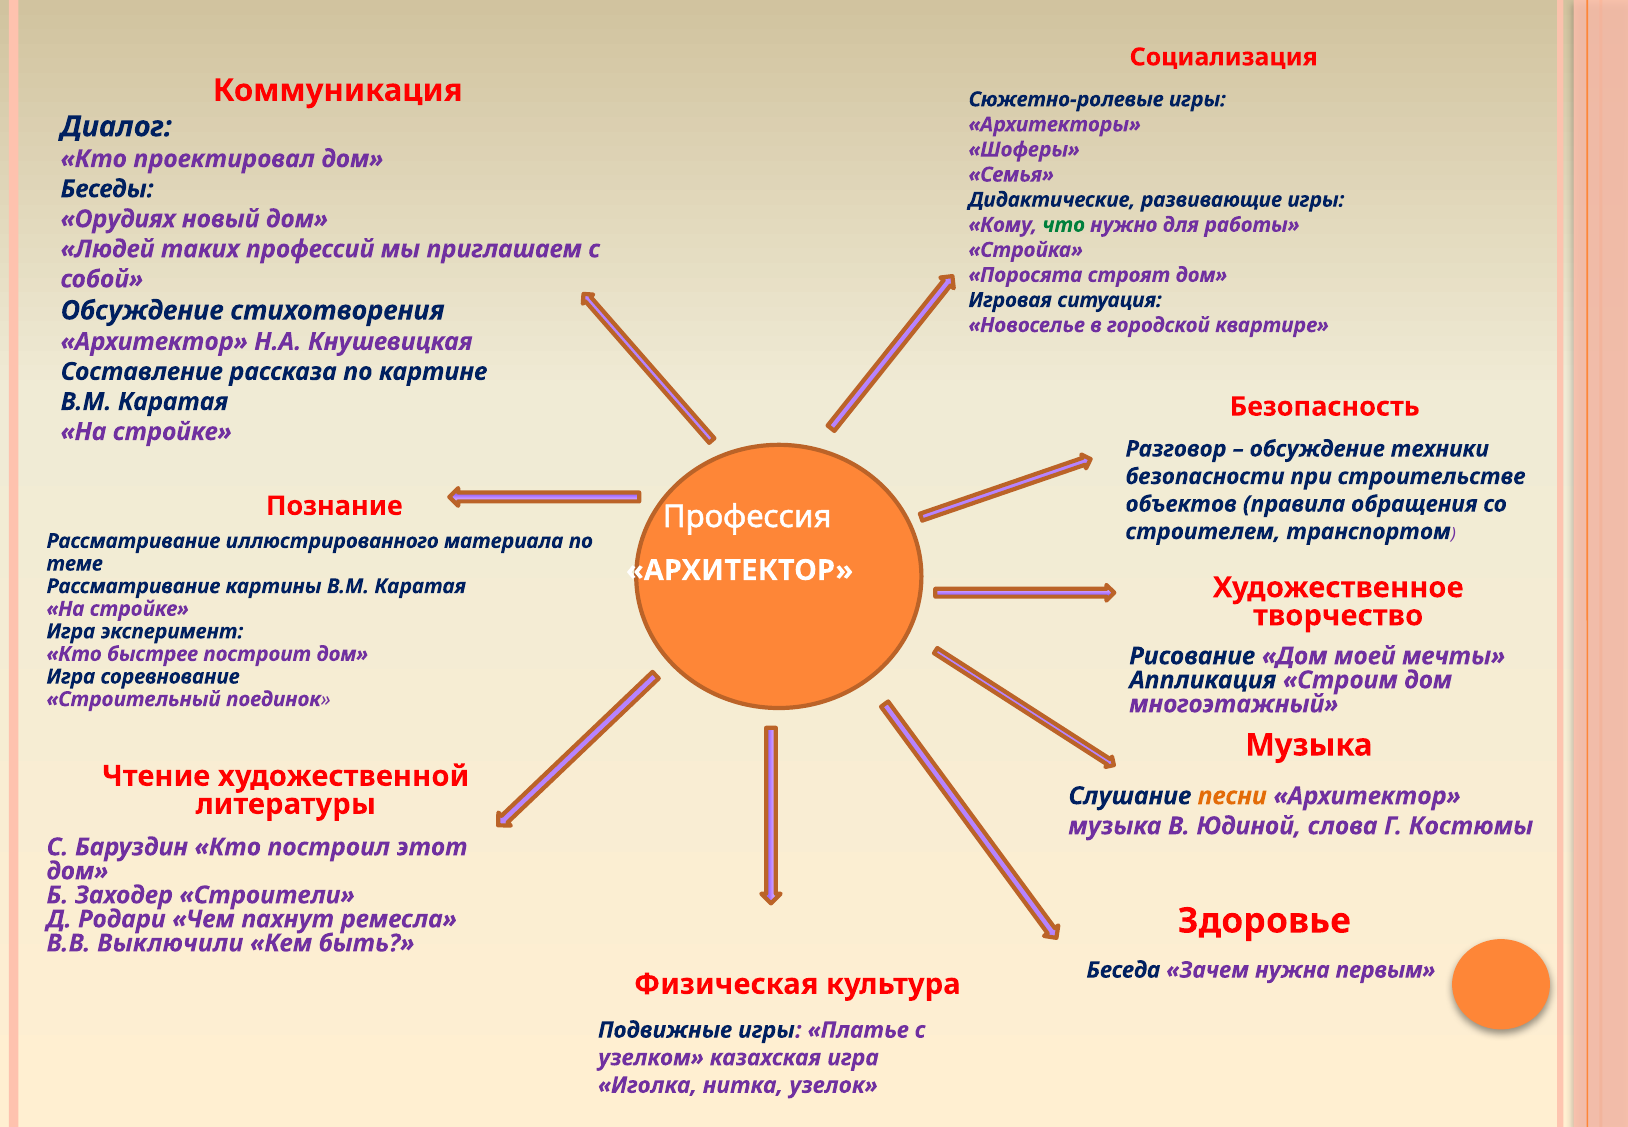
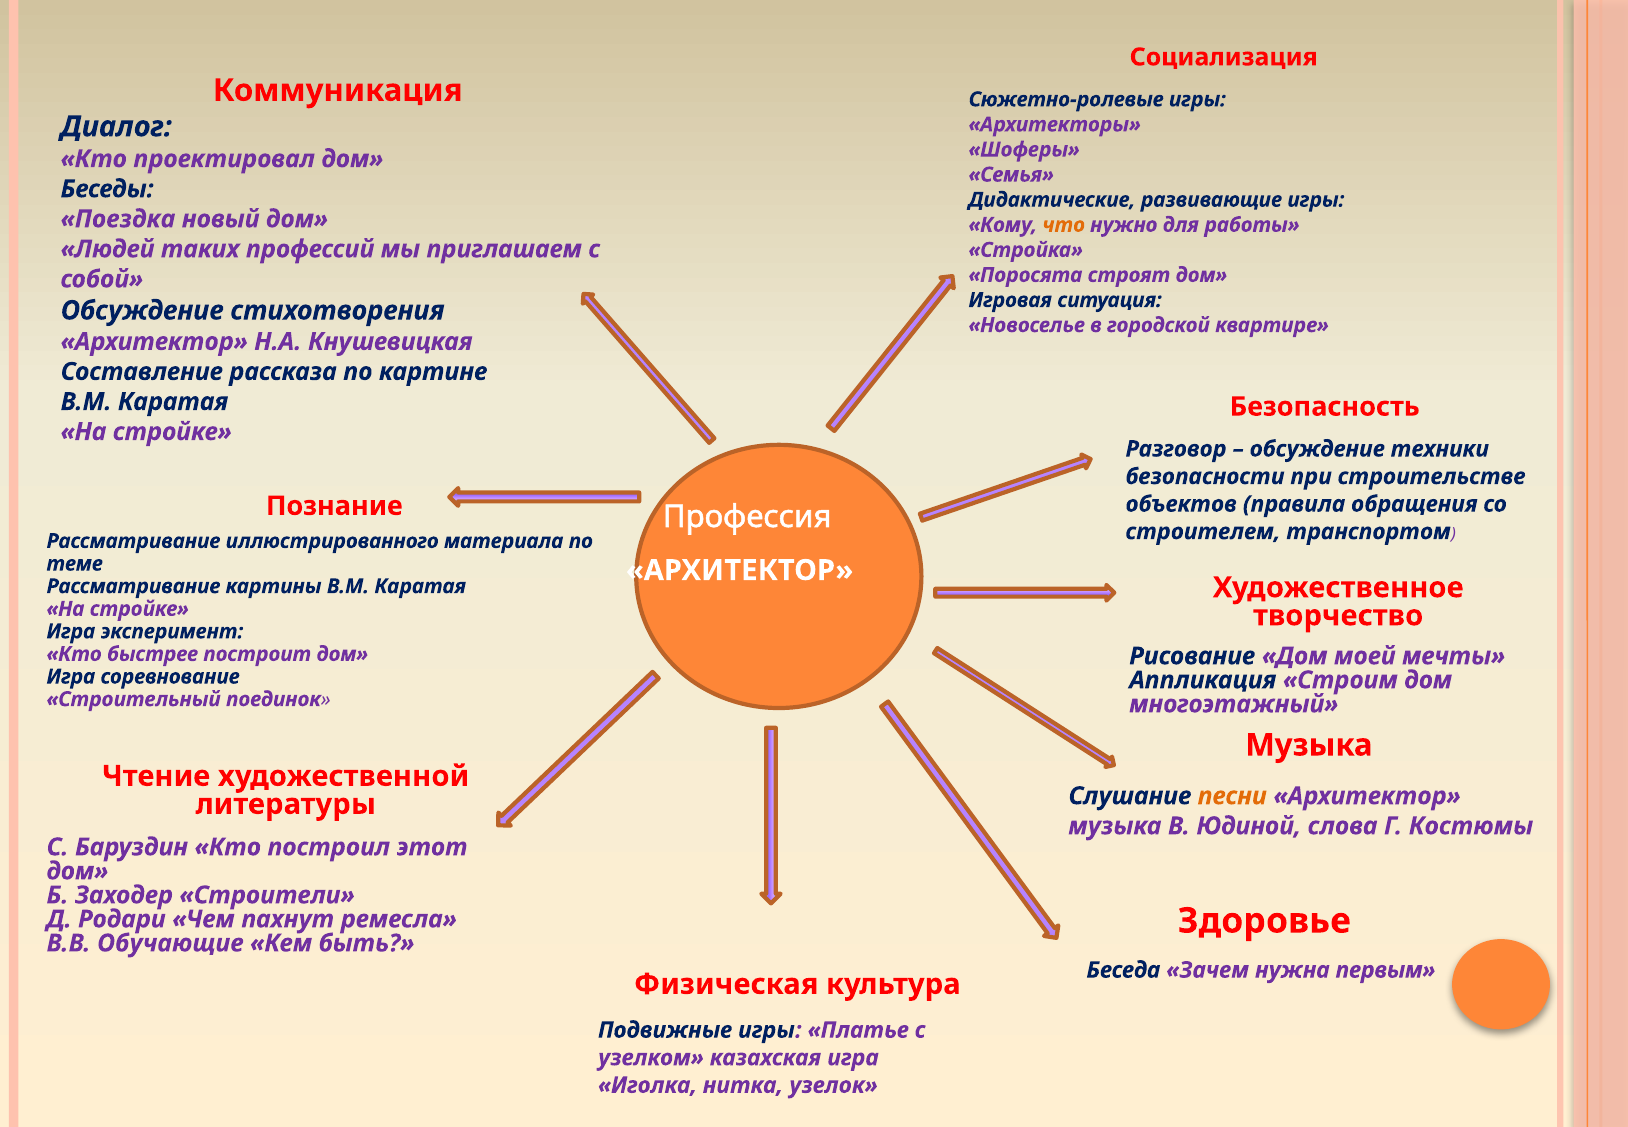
Орудиях: Орудиях -> Поездка
что colour: green -> orange
Выключили: Выключили -> Обучающие
